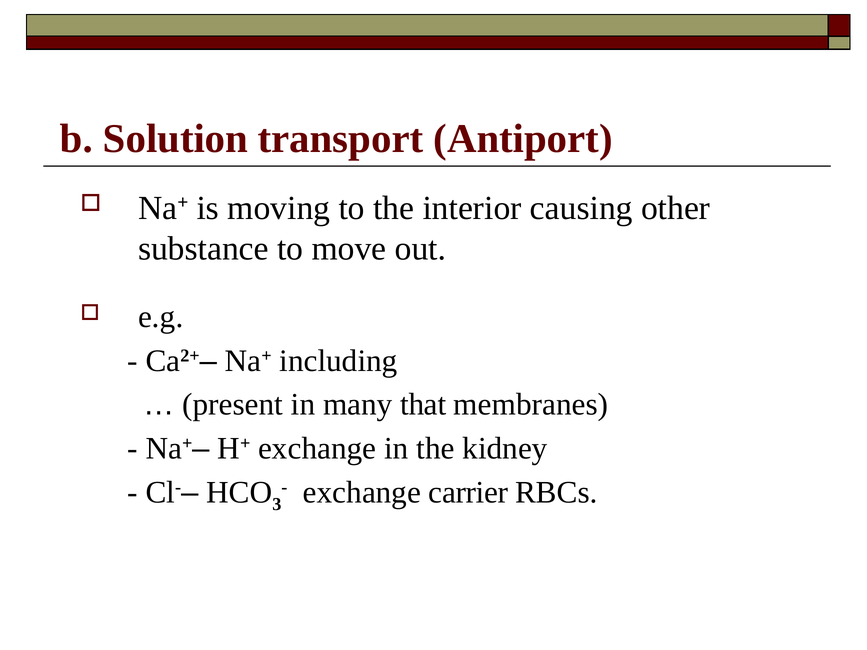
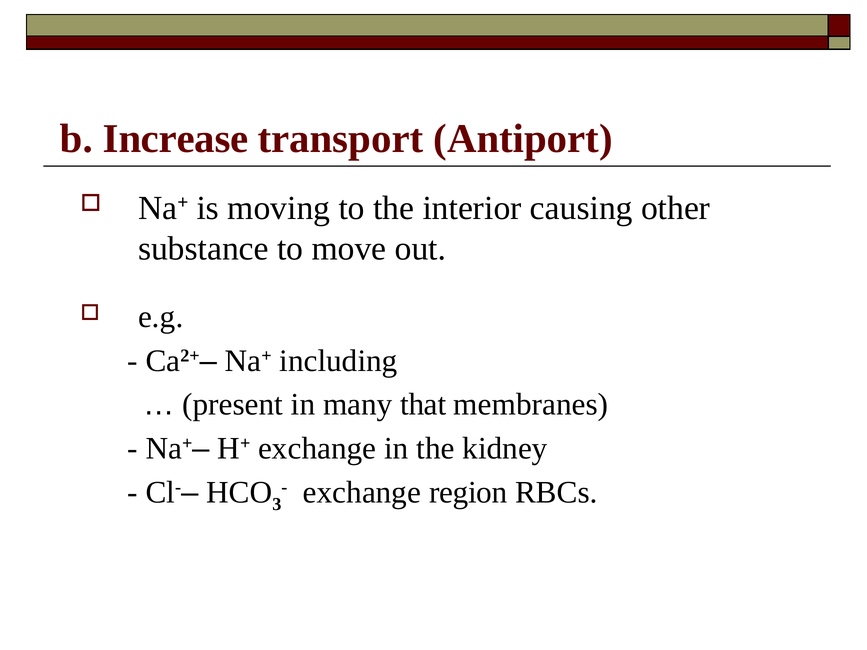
Solution: Solution -> Increase
carrier: carrier -> region
